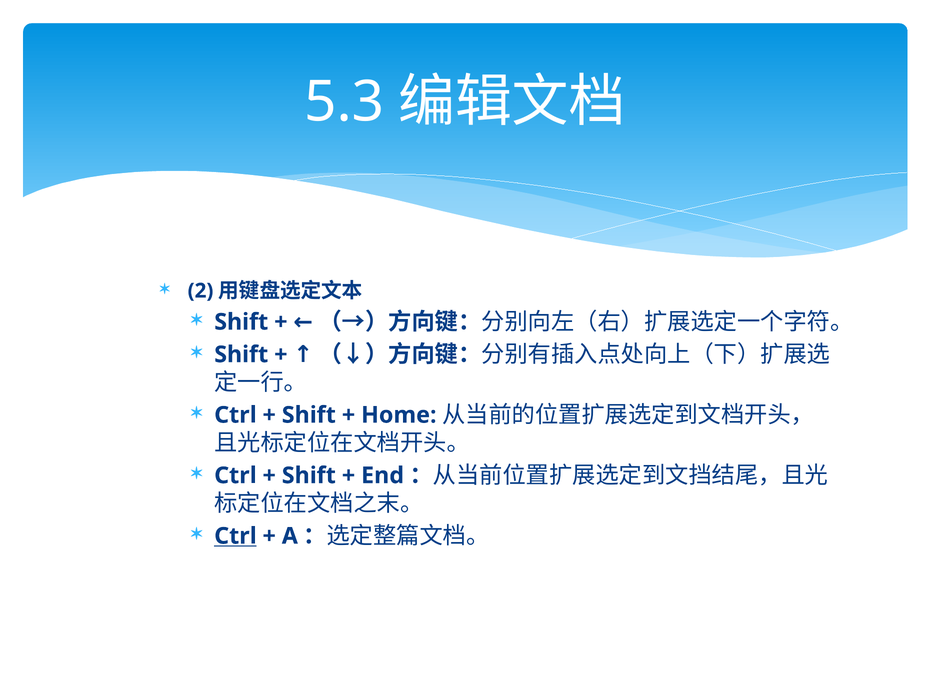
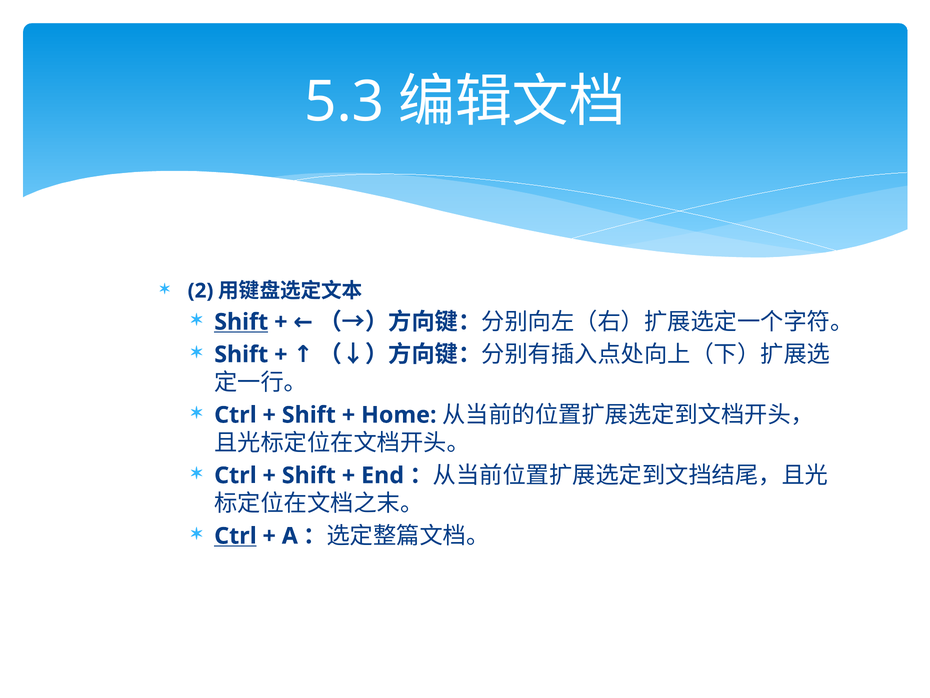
Shift at (241, 322) underline: none -> present
